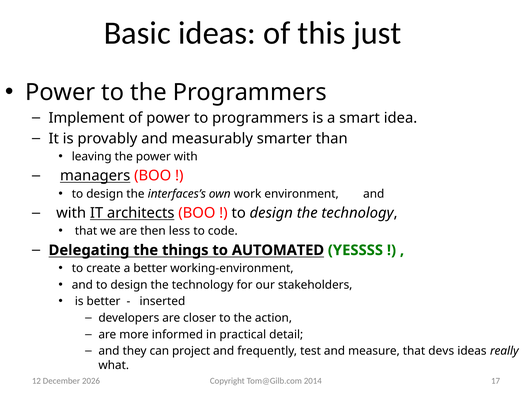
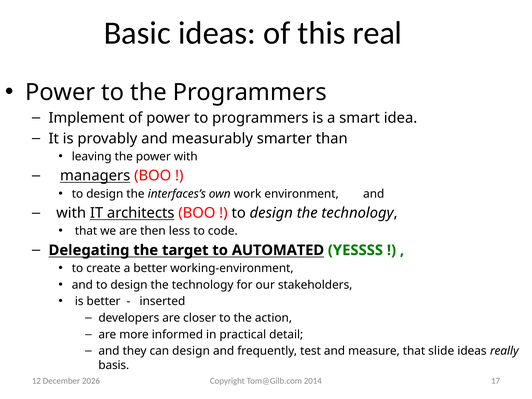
just: just -> real
things: things -> target
can project: project -> design
devs: devs -> slide
what: what -> basis
